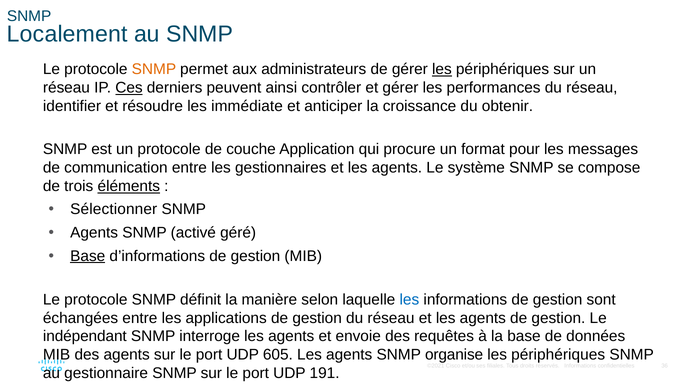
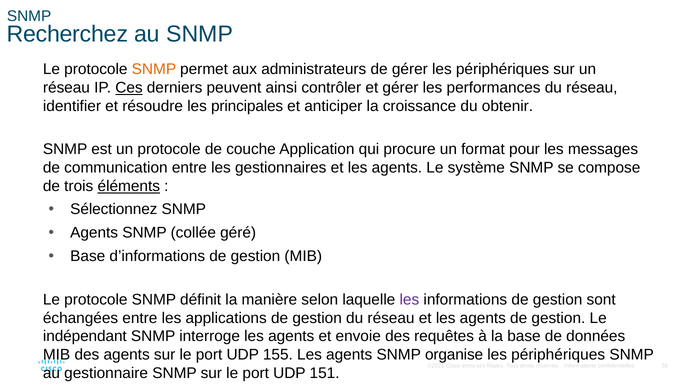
Localement: Localement -> Recherchez
les at (442, 69) underline: present -> none
immédiate: immédiate -> principales
Sélectionner: Sélectionner -> Sélectionnez
activé: activé -> collée
Base at (88, 256) underline: present -> none
les at (409, 300) colour: blue -> purple
605: 605 -> 155
191: 191 -> 151
